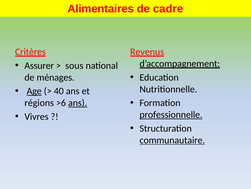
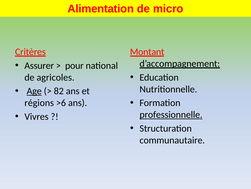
Alimentaires: Alimentaires -> Alimentation
cadre: cadre -> micro
Revenus: Revenus -> Montant
sous: sous -> pour
ménages: ménages -> agricoles
40: 40 -> 82
ans at (78, 103) underline: present -> none
communautaire underline: present -> none
